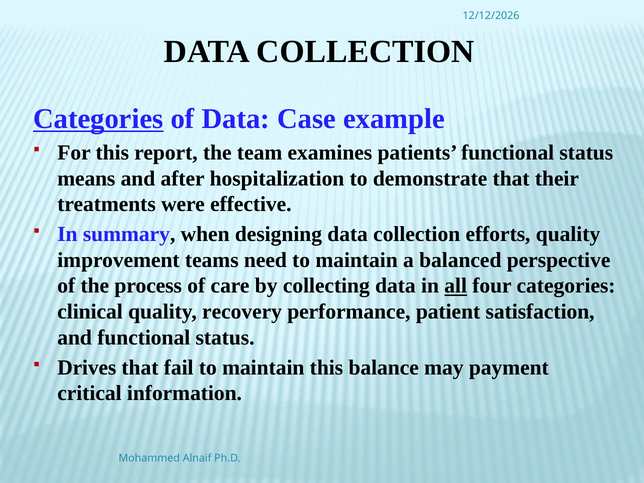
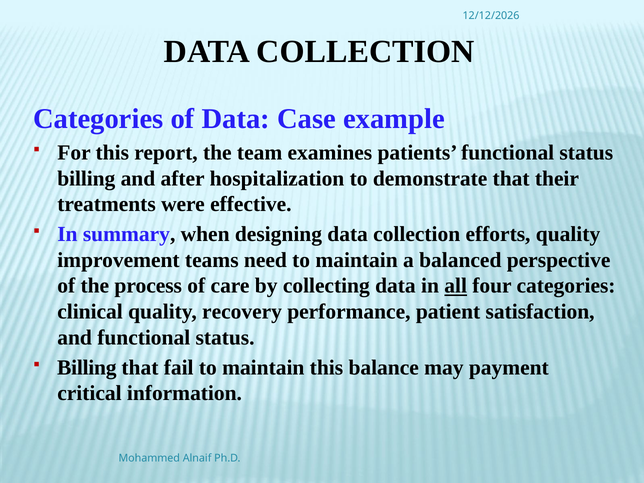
Categories at (98, 119) underline: present -> none
means at (86, 179): means -> billing
Drives at (87, 367): Drives -> Billing
